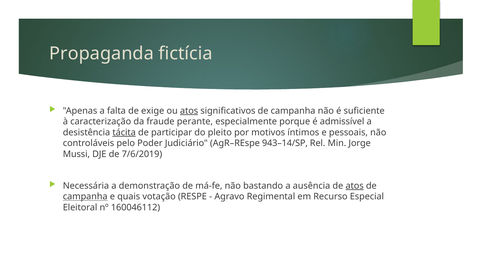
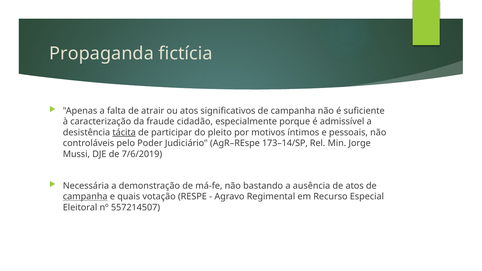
exige: exige -> atrair
atos at (189, 111) underline: present -> none
perante: perante -> cidadão
943–14/SP: 943–14/SP -> 173–14/SP
atos at (355, 186) underline: present -> none
160046112: 160046112 -> 557214507
